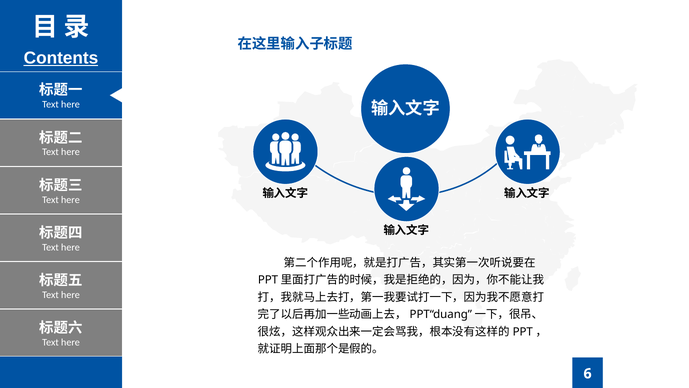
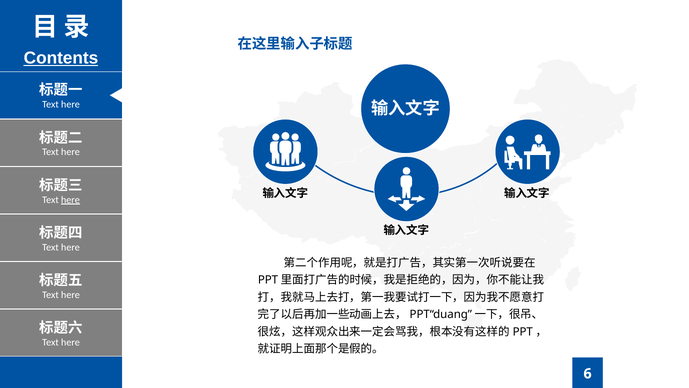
here at (70, 199) underline: none -> present
